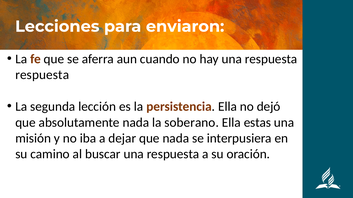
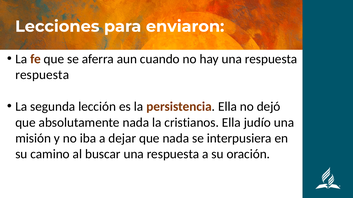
soberano: soberano -> cristianos
estas: estas -> judío
